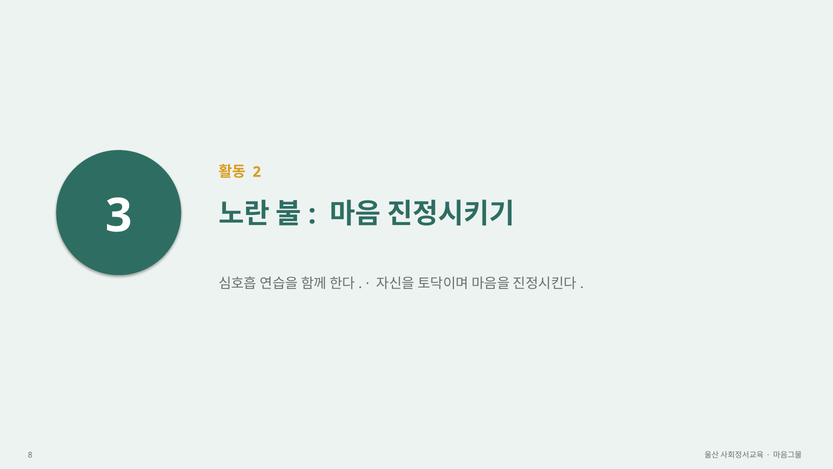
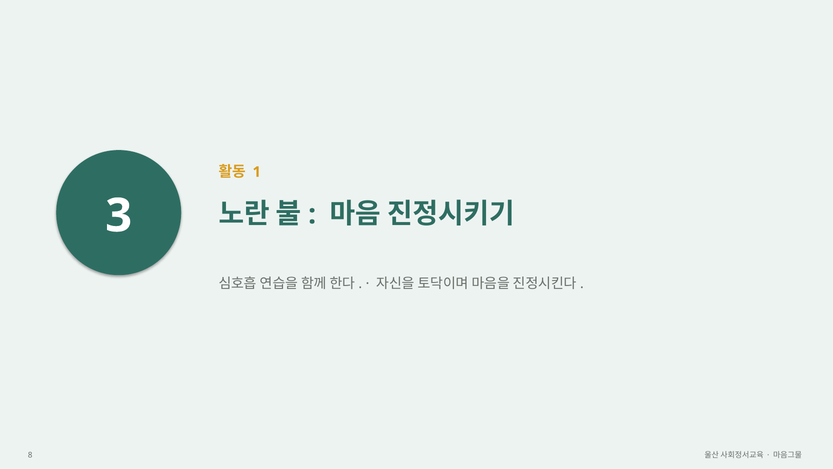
2: 2 -> 1
